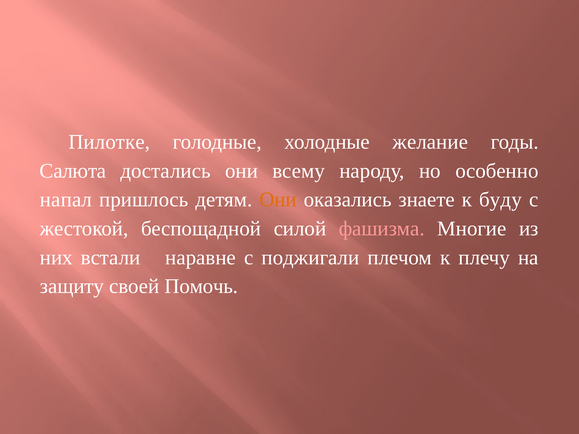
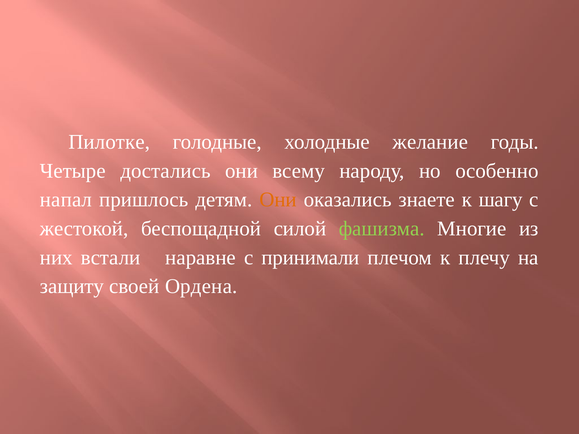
Салюта: Салюта -> Четыре
буду: буду -> шагу
фашизма colour: pink -> light green
поджигали: поджигали -> принимали
Помочь: Помочь -> Ордена
